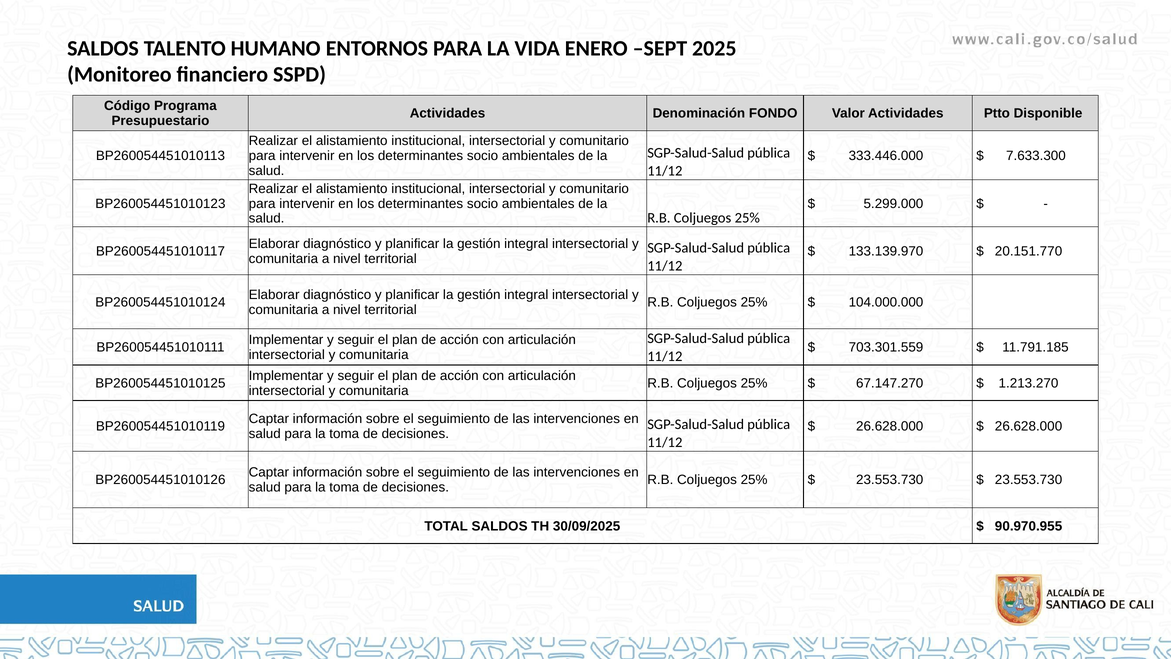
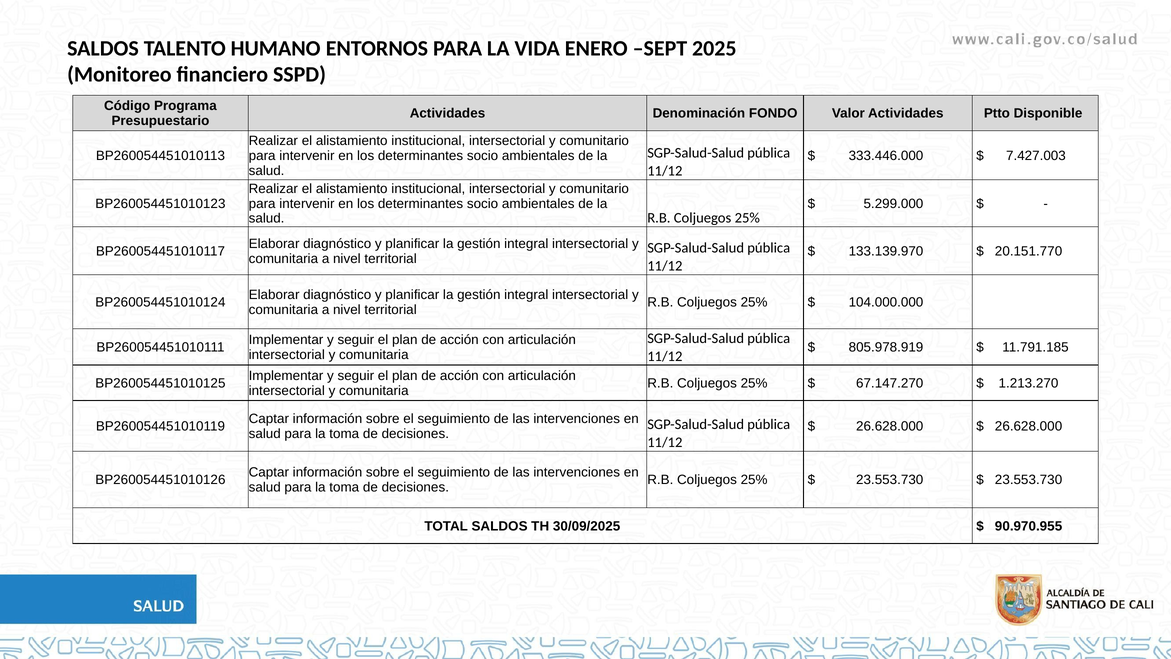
7.633.300: 7.633.300 -> 7.427.003
703.301.559: 703.301.559 -> 805.978.919
